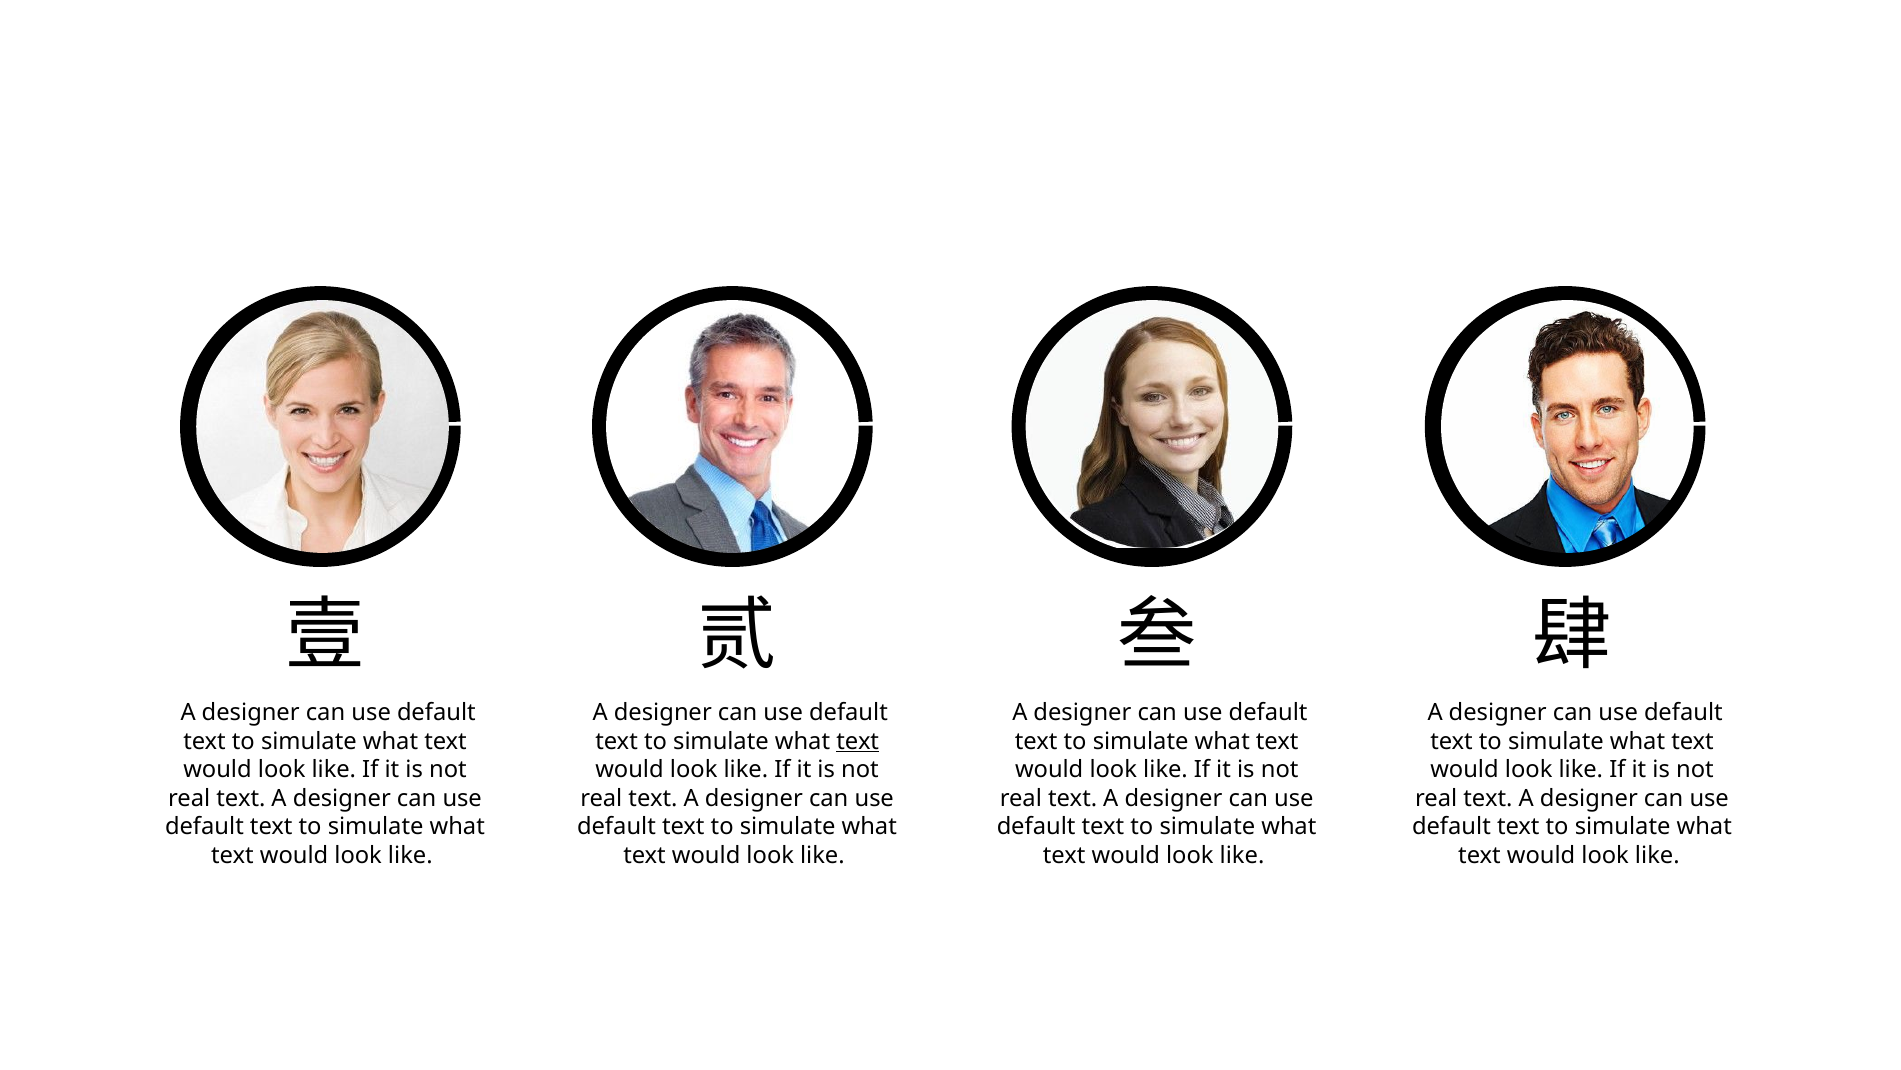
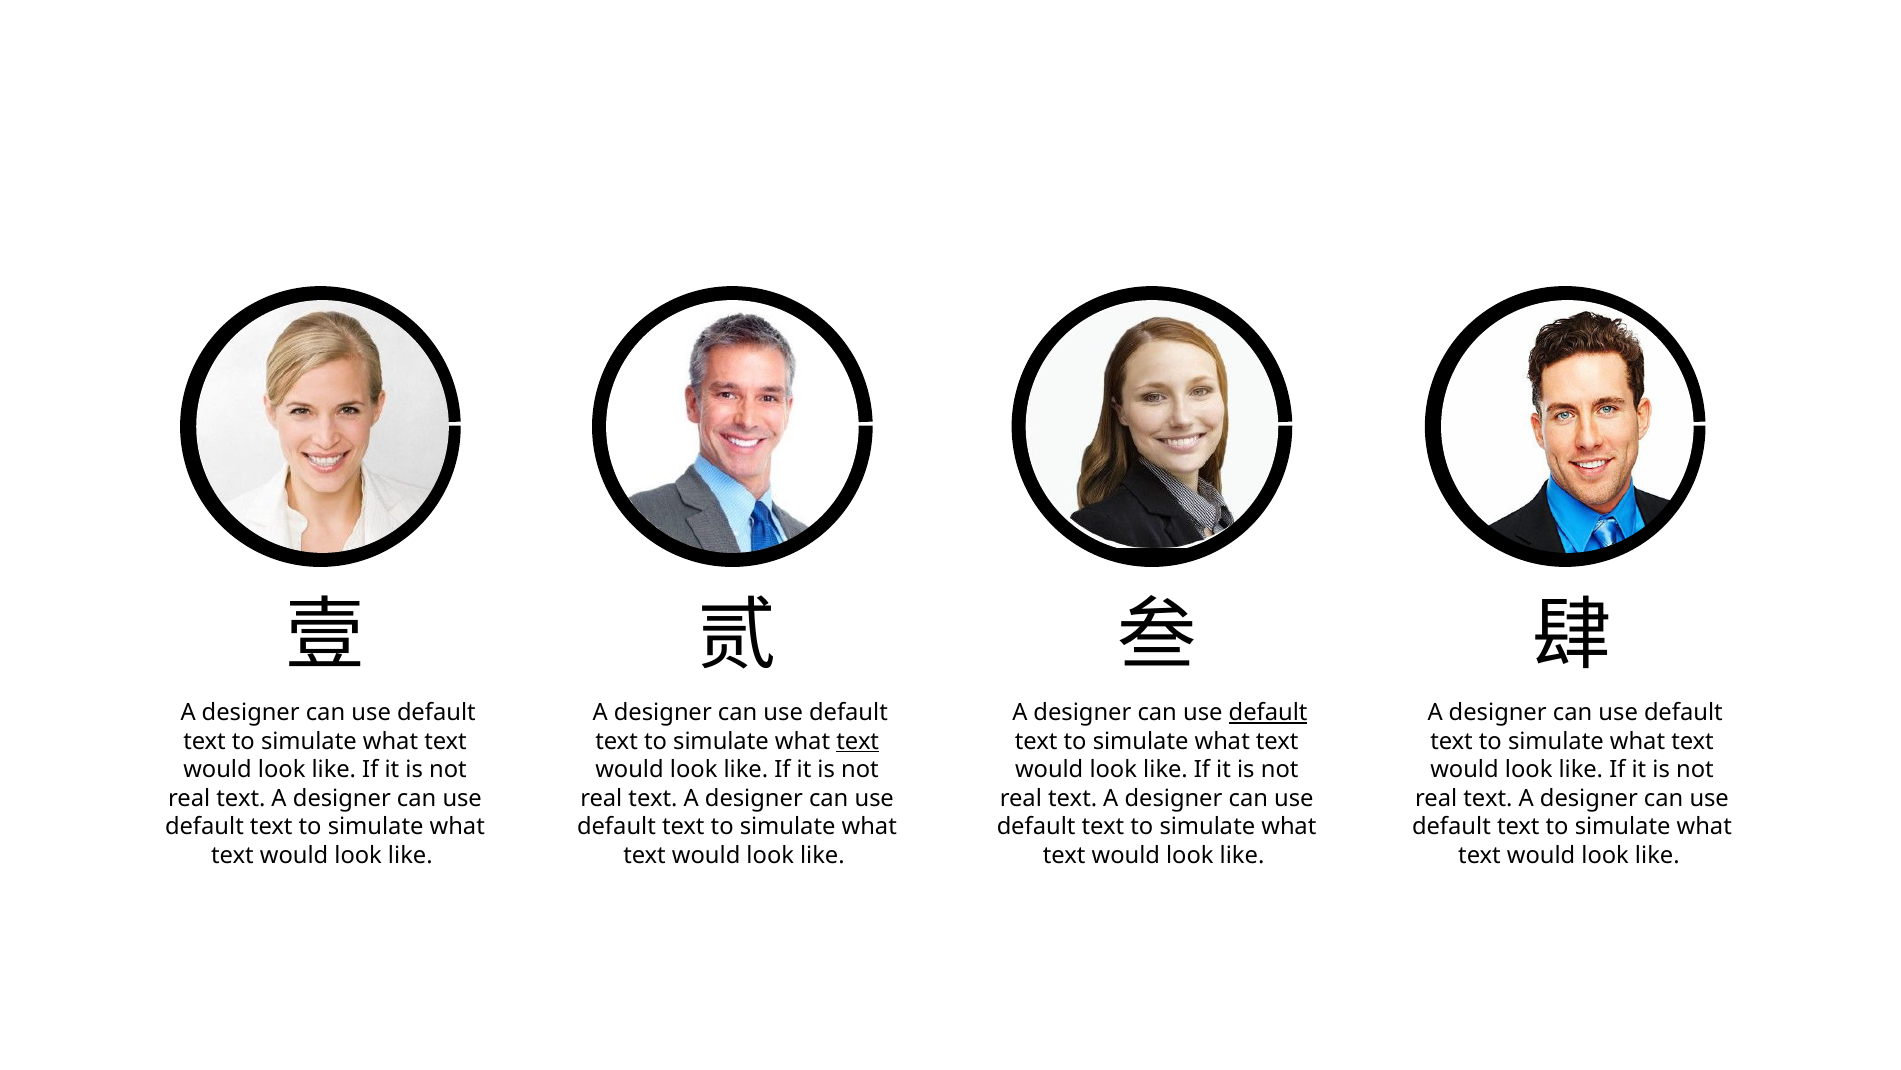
default at (1268, 712) underline: none -> present
